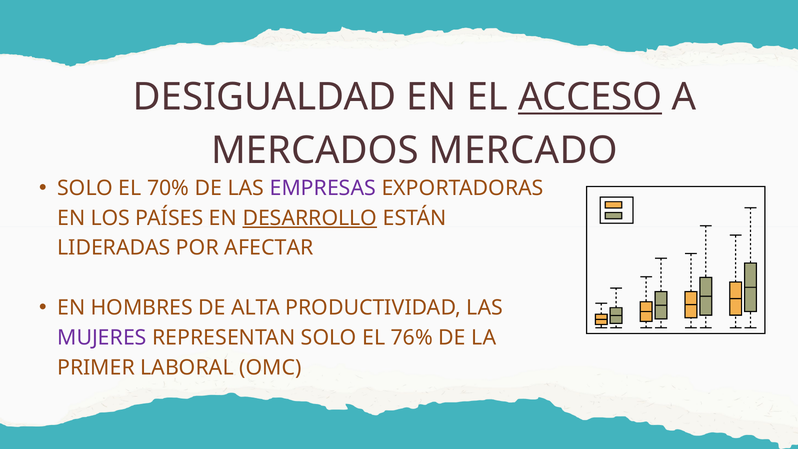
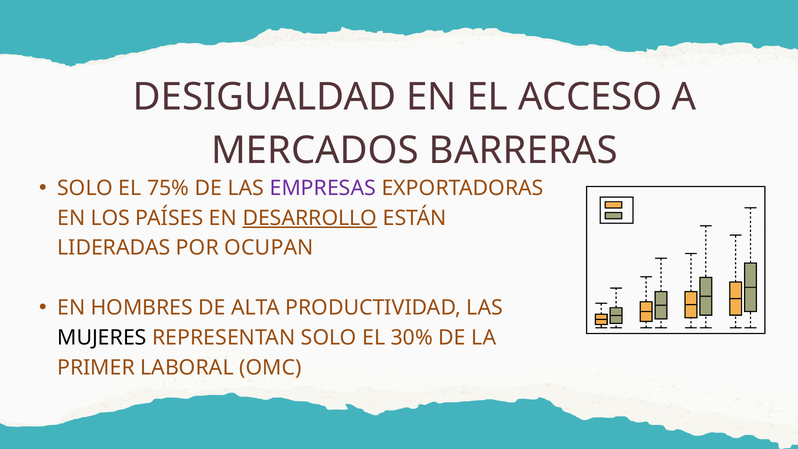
ACCESO underline: present -> none
MERCADO: MERCADO -> BARRERAS
70%: 70% -> 75%
AFECTAR: AFECTAR -> OCUPAN
MUJERES colour: purple -> black
76%: 76% -> 30%
